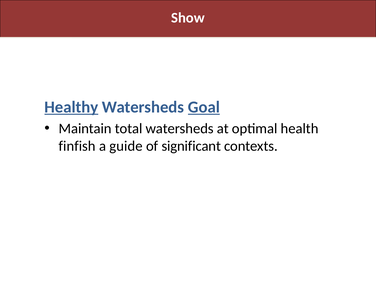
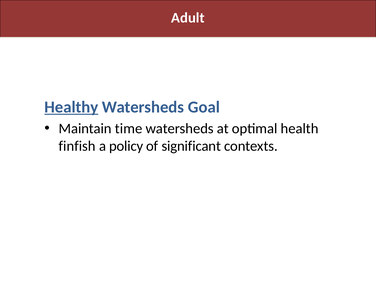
Show: Show -> Adult
Goal underline: present -> none
total: total -> time
guide: guide -> policy
